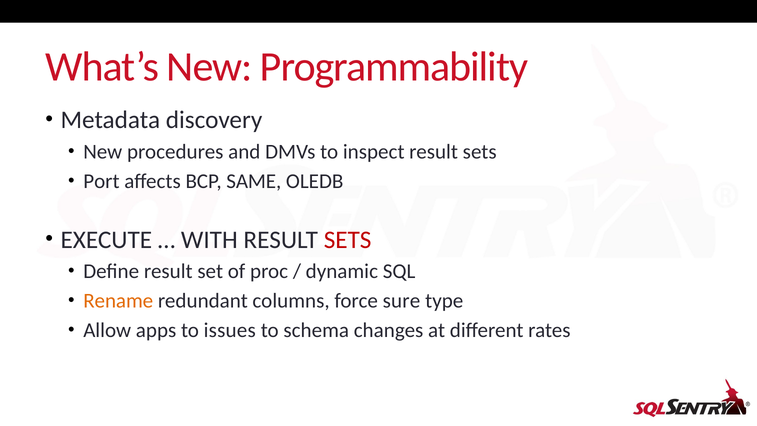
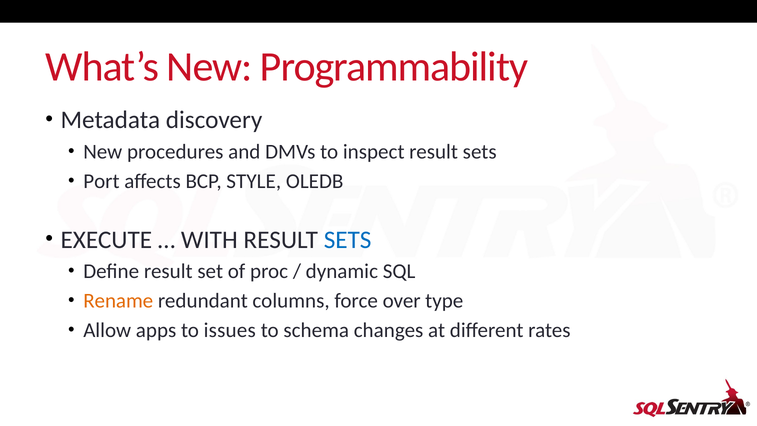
SAME: SAME -> STYLE
SETS at (348, 240) colour: red -> blue
sure: sure -> over
